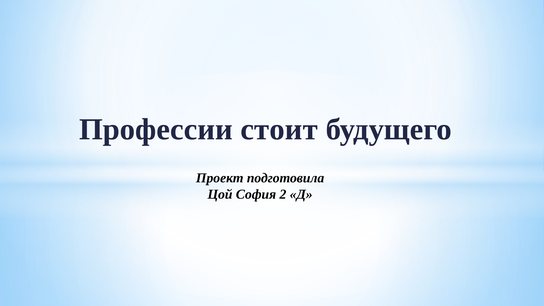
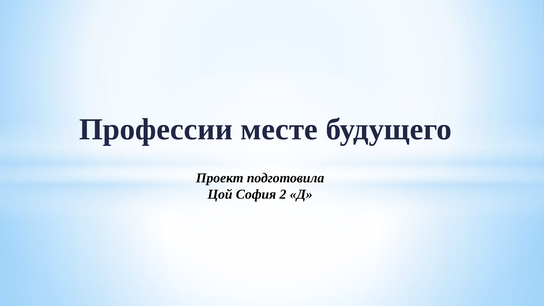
стоит: стоит -> месте
